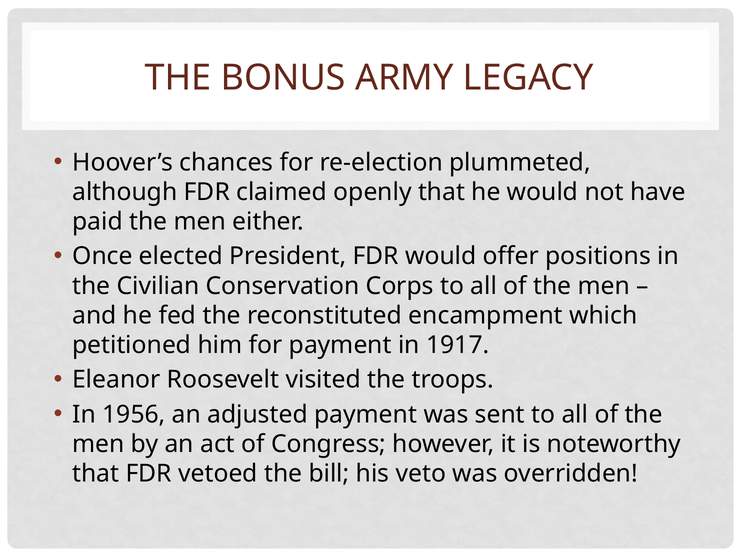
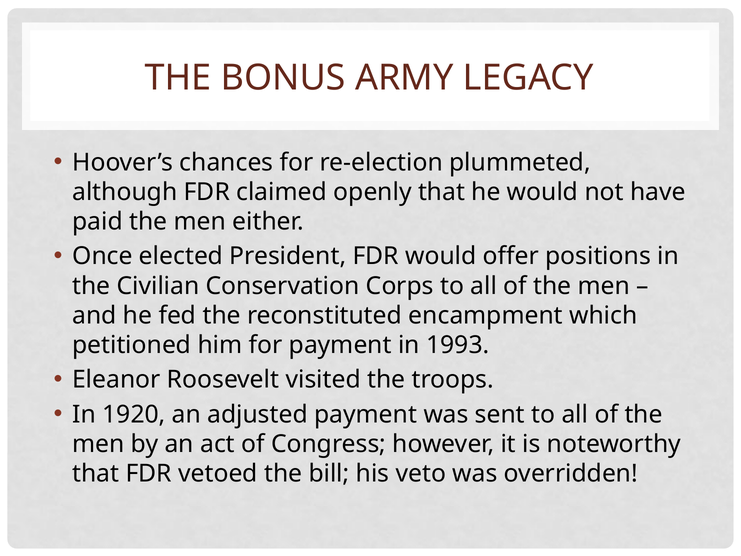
1917: 1917 -> 1993
1956: 1956 -> 1920
